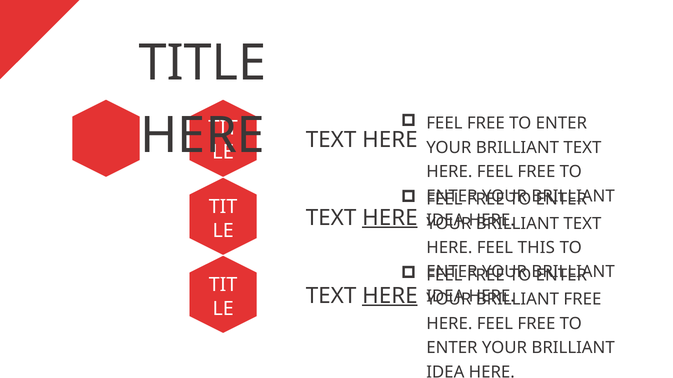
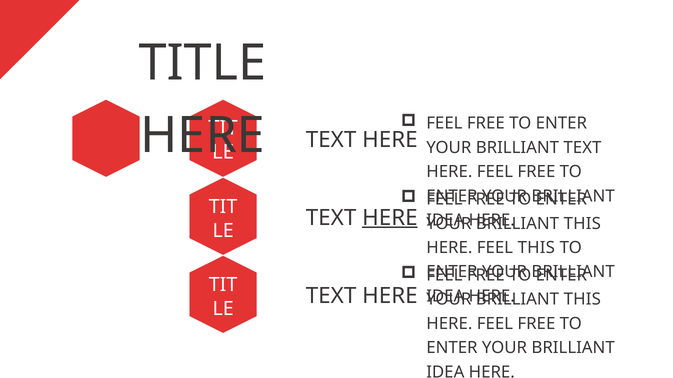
TEXT at (582, 224): TEXT -> THIS
HERE at (390, 296) underline: present -> none
FREE at (582, 300): FREE -> THIS
